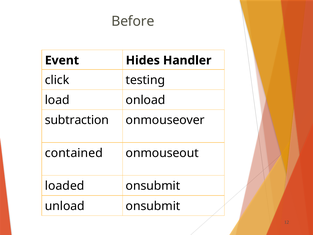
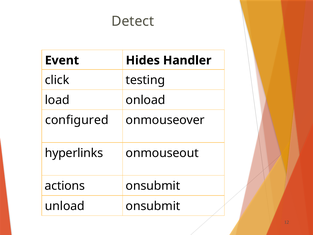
Before: Before -> Detect
subtraction: subtraction -> configured
contained: contained -> hyperlinks
loaded: loaded -> actions
